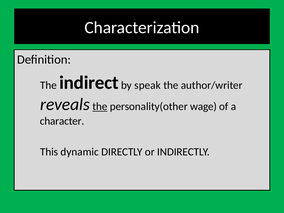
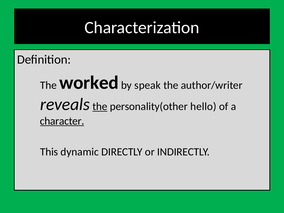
indirect: indirect -> worked
wage: wage -> hello
character underline: none -> present
